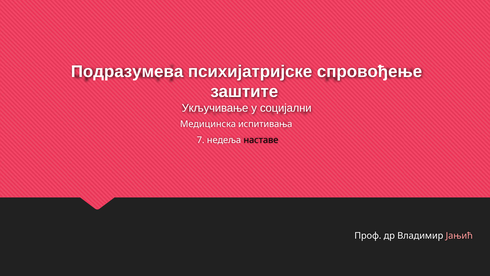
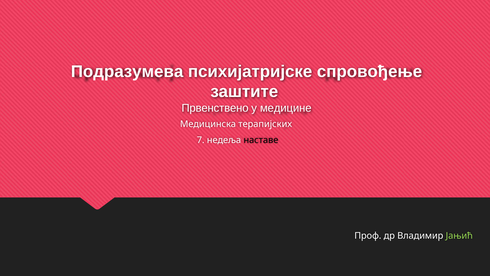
Укључивање: Укључивање -> Првенствено
социјални: социјални -> медицине
испитивања: испитивања -> терапијских
Јањић colour: pink -> light green
